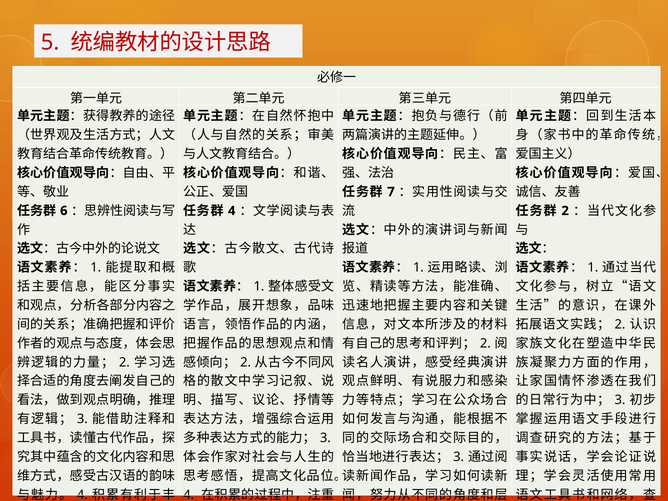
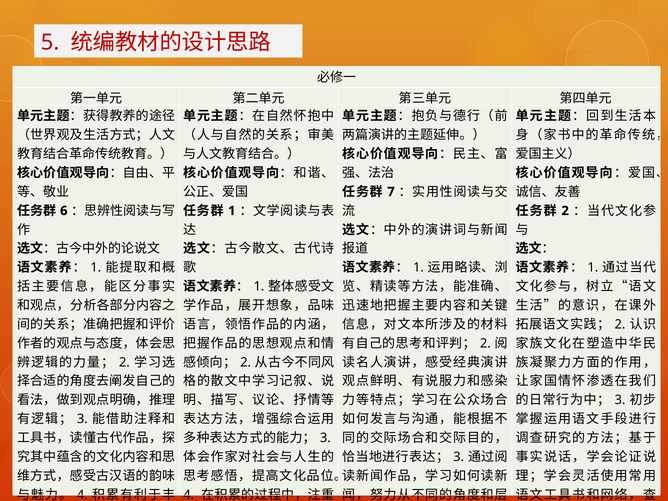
4 at (232, 211): 4 -> 1
